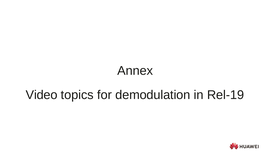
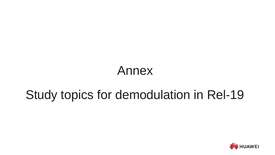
Video: Video -> Study
